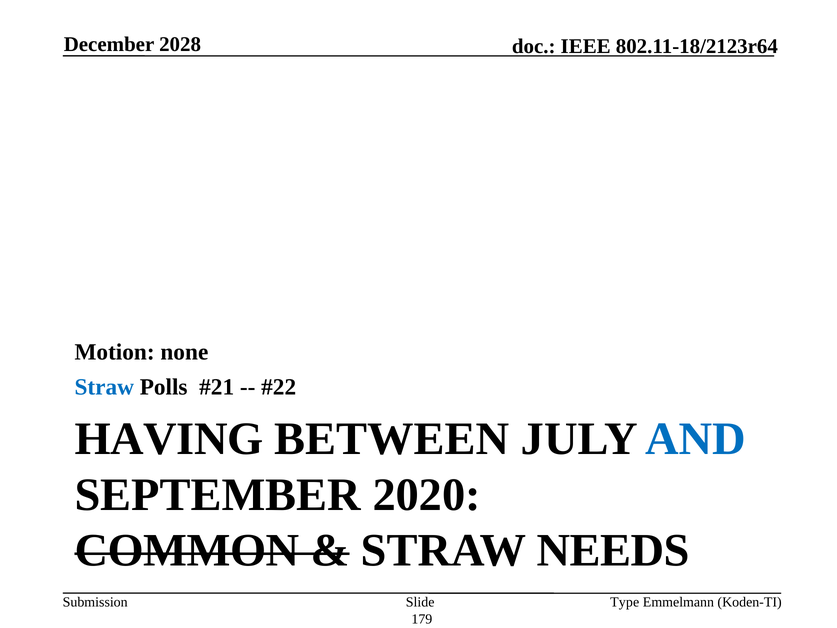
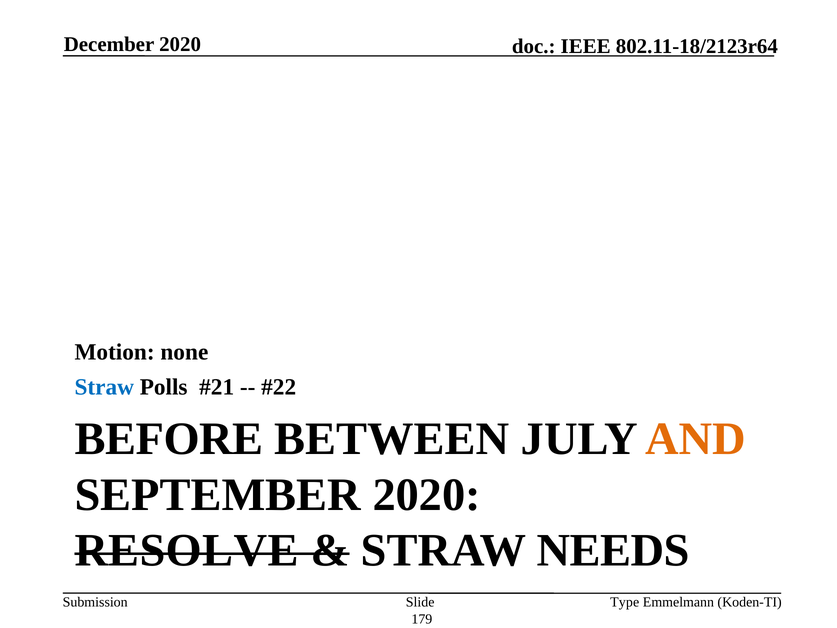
December 2028: 2028 -> 2020
HAVING: HAVING -> BEFORE
AND colour: blue -> orange
COMMON: COMMON -> RESOLVE
